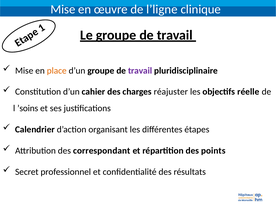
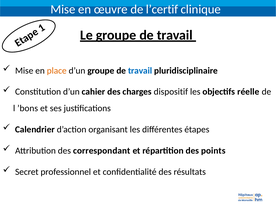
l’ligne: l’ligne -> l’certif
travail at (140, 71) colour: purple -> blue
réajuster: réajuster -> dispositif
’soins: ’soins -> ’bons
